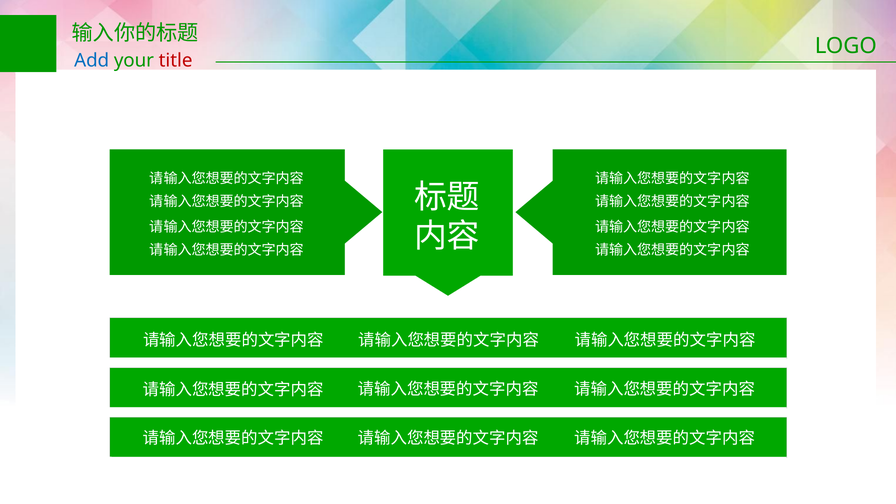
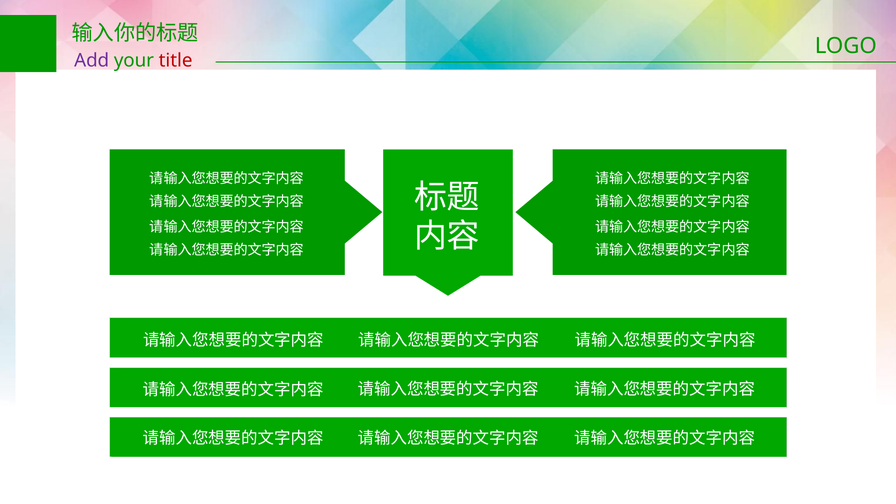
Add colour: blue -> purple
